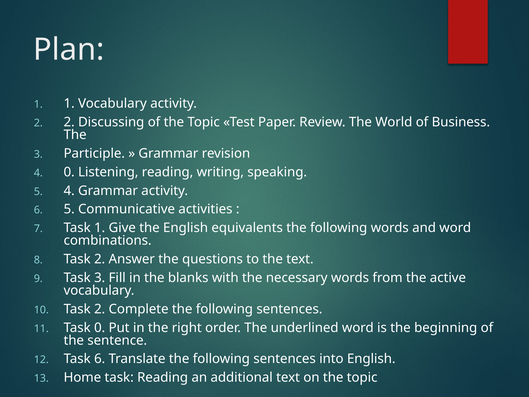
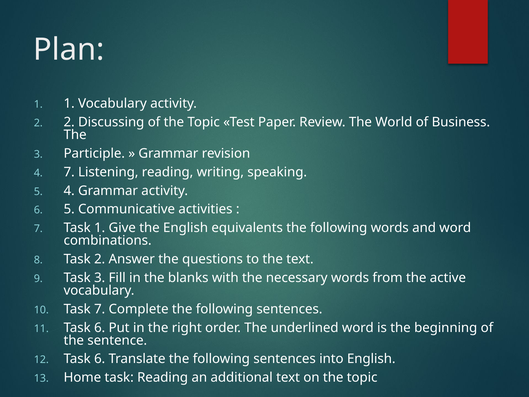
4 0: 0 -> 7
2 at (100, 309): 2 -> 7
0 at (100, 327): 0 -> 6
